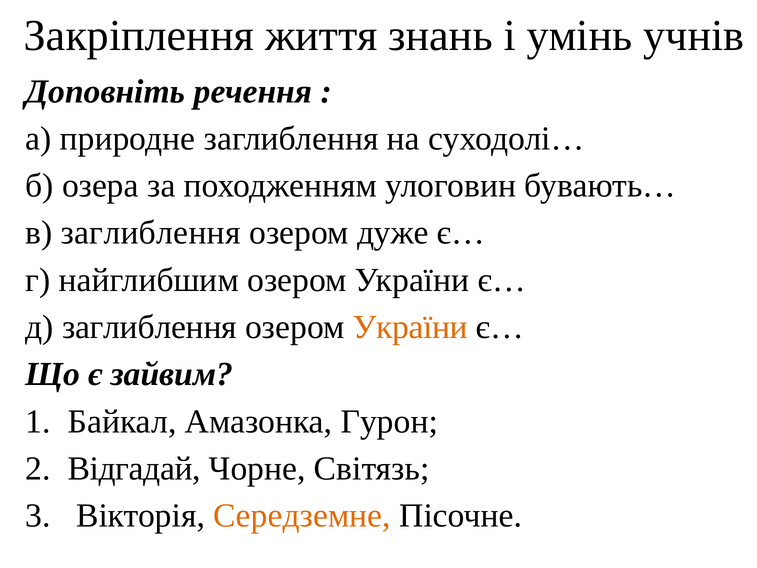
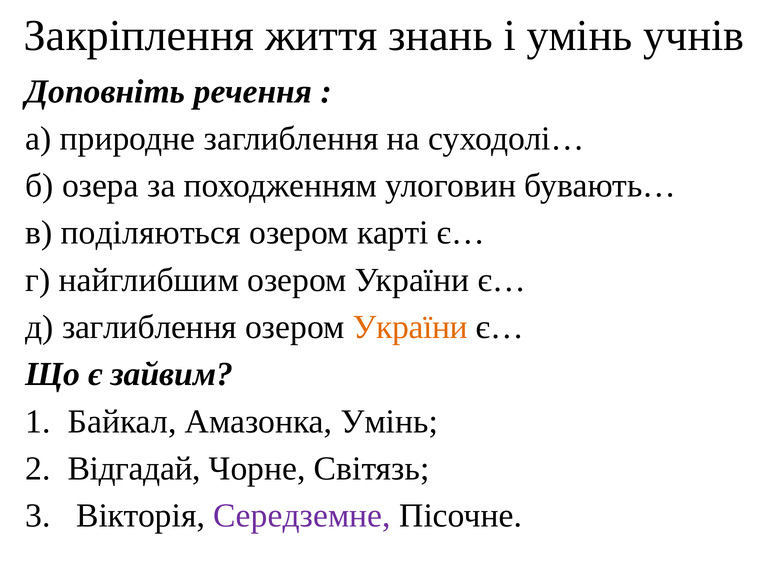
в заглиблення: заглиблення -> поділяються
дуже: дуже -> карті
Амазонка Гурон: Гурон -> Умінь
Середземне colour: orange -> purple
